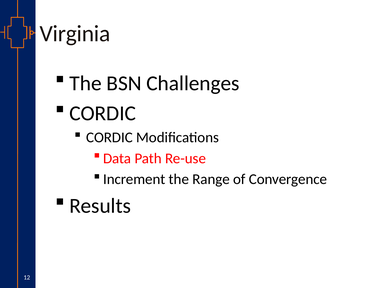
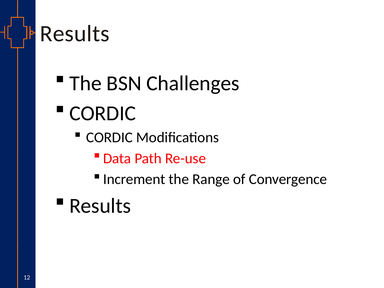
Virginia at (75, 34): Virginia -> Results
